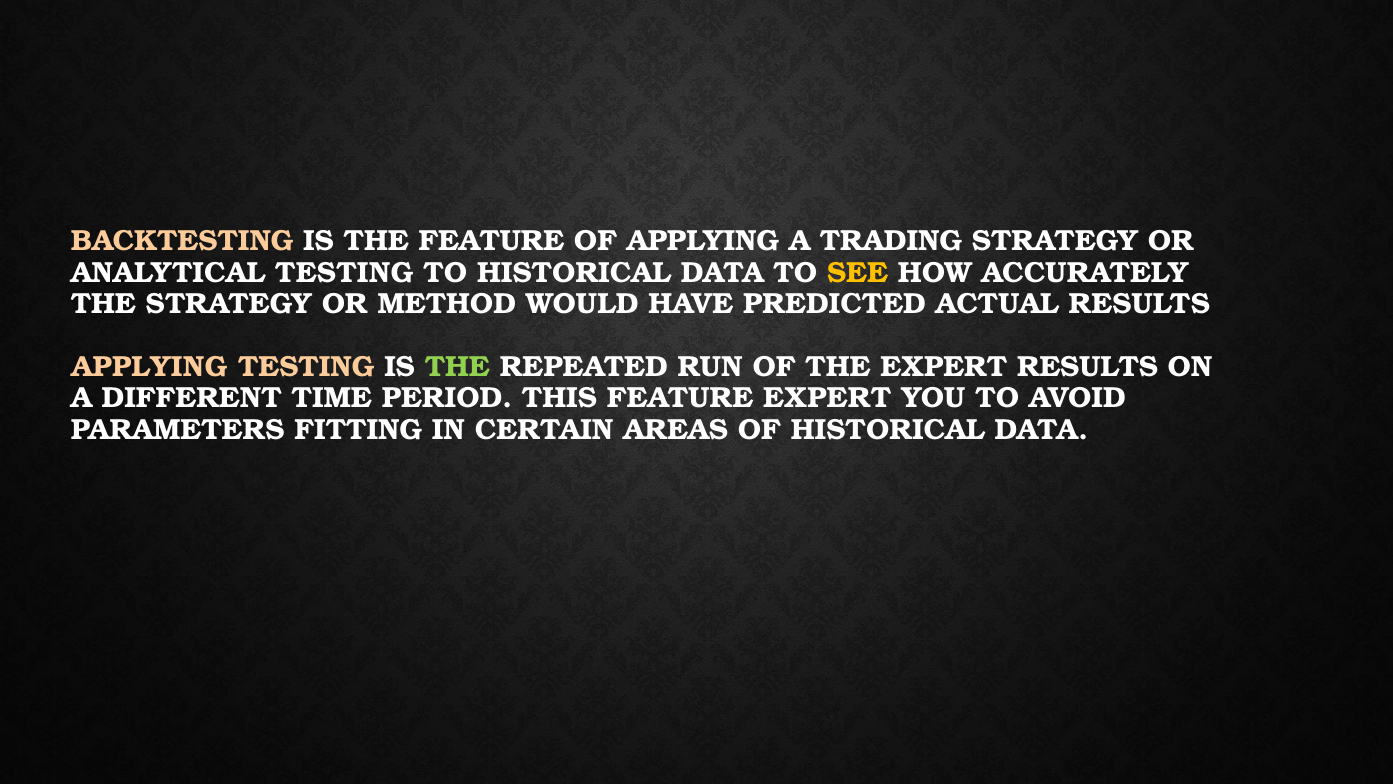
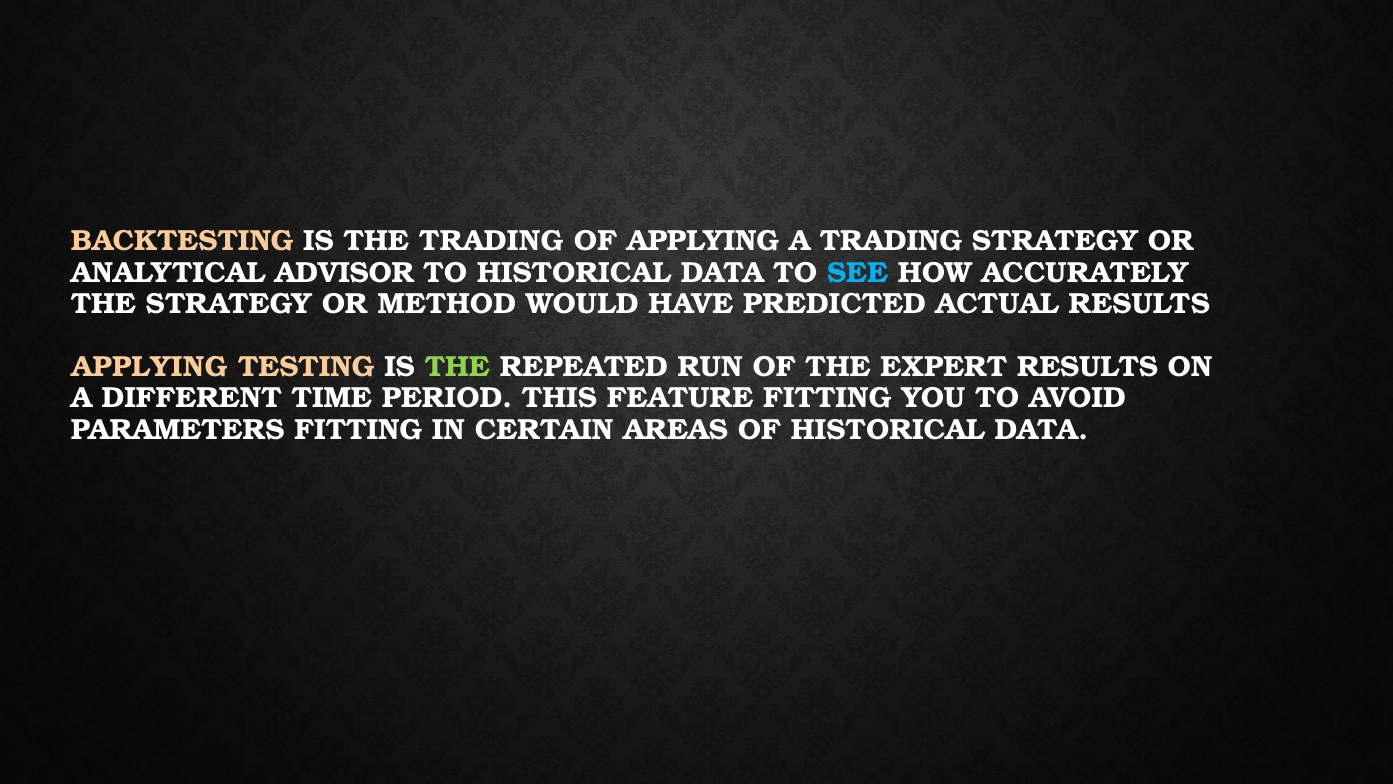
THE FEATURE: FEATURE -> TRADING
ANALYTICAL TESTING: TESTING -> ADVISOR
SEE colour: yellow -> light blue
FEATURE EXPERT: EXPERT -> FITTING
